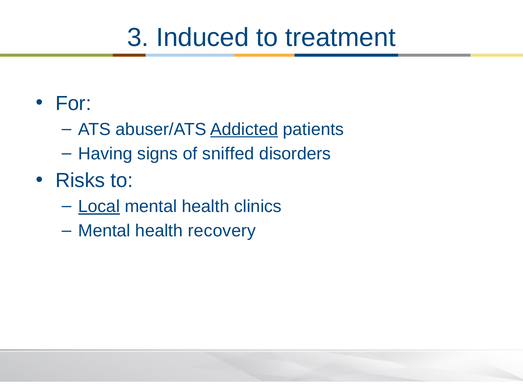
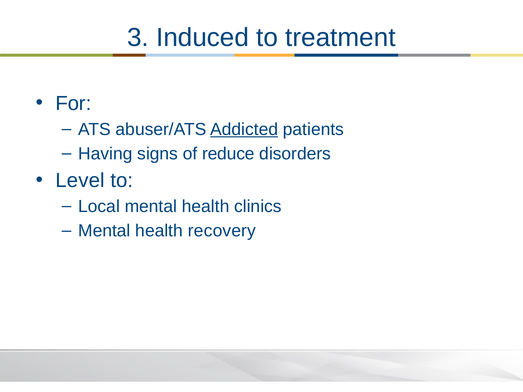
sniffed: sniffed -> reduce
Risks: Risks -> Level
Local underline: present -> none
